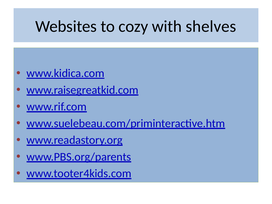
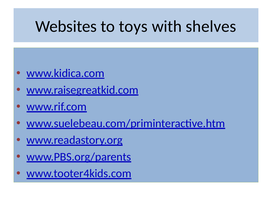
cozy: cozy -> toys
